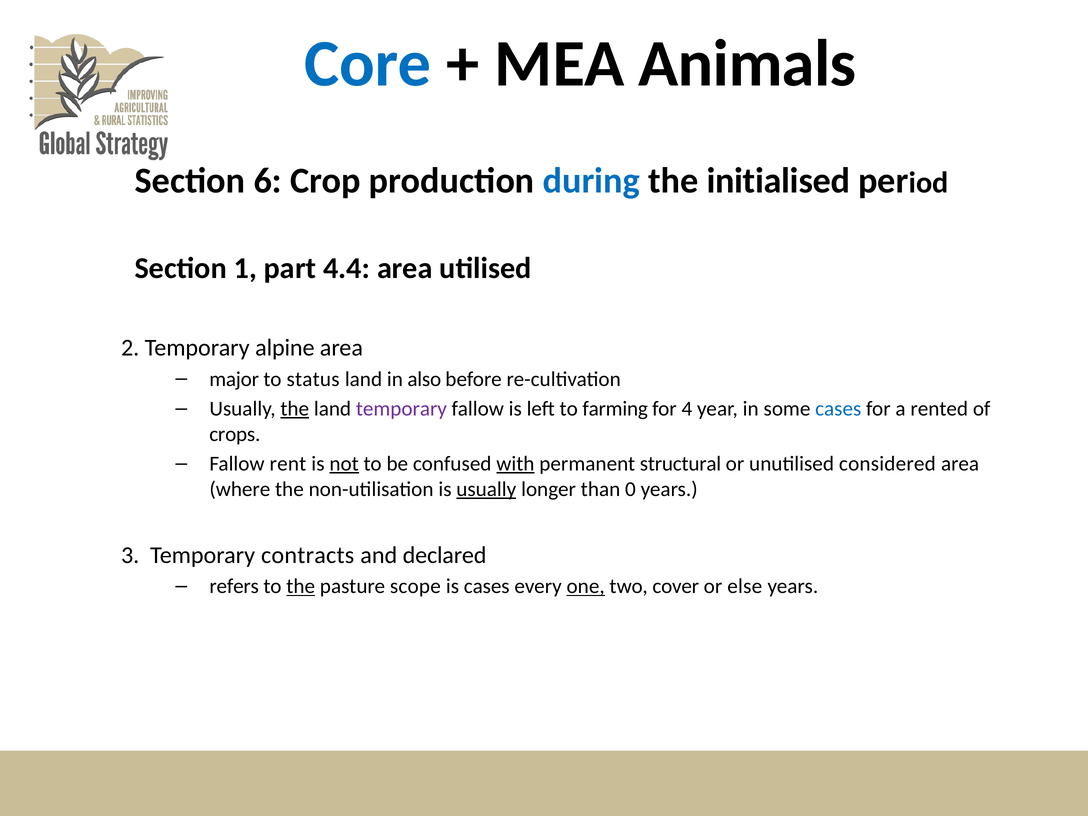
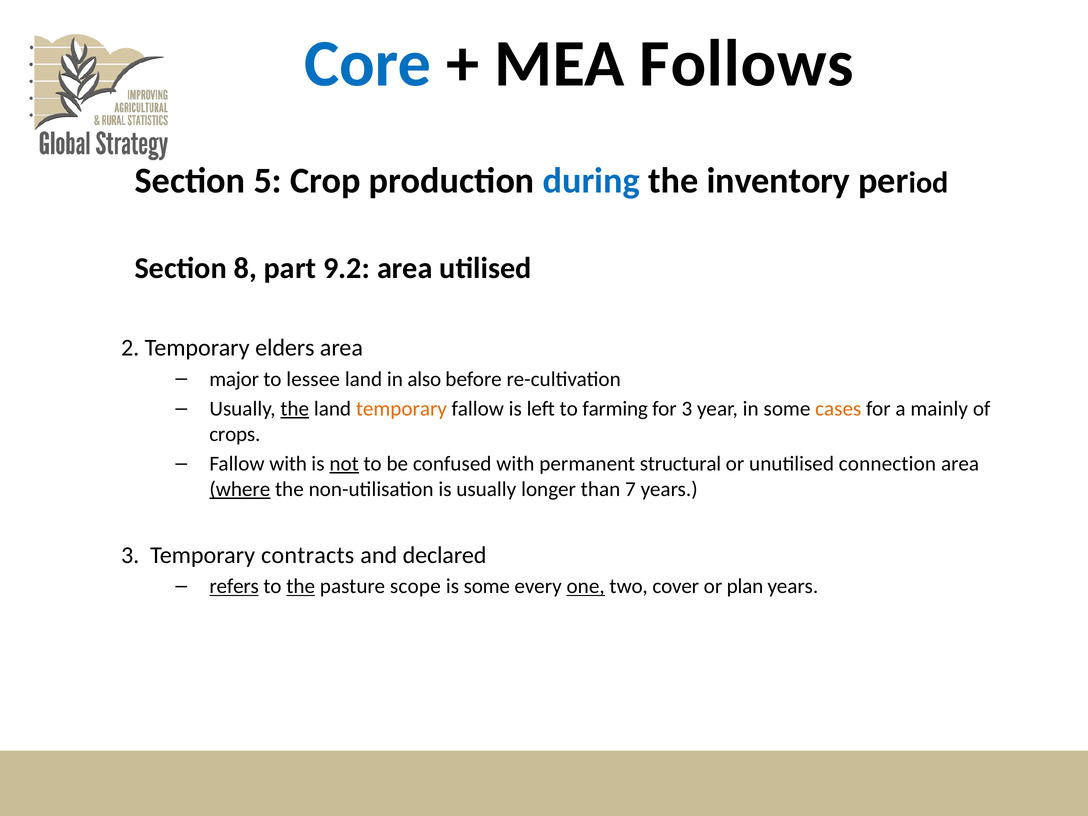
Animals: Animals -> Follows
6: 6 -> 5
initialised: initialised -> inventory
1: 1 -> 8
4.4: 4.4 -> 9.2
alpine: alpine -> elders
status: status -> lessee
temporary at (401, 409) colour: purple -> orange
for 4: 4 -> 3
cases at (838, 409) colour: blue -> orange
rented: rented -> mainly
Fallow rent: rent -> with
with at (515, 464) underline: present -> none
considered: considered -> connection
where underline: none -> present
usually at (486, 489) underline: present -> none
0: 0 -> 7
refers underline: none -> present
is cases: cases -> some
else: else -> plan
